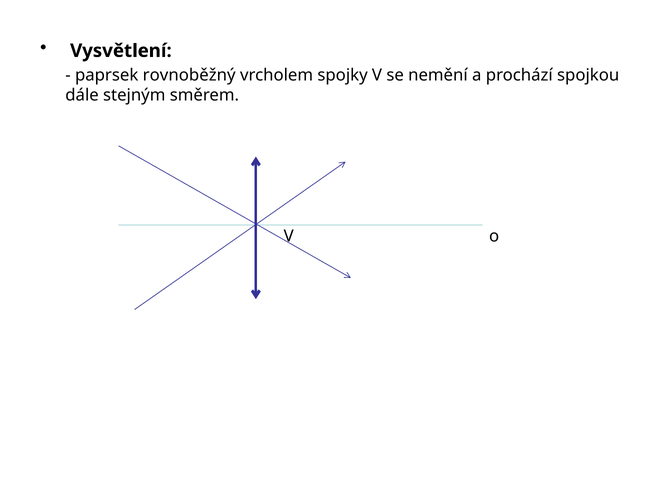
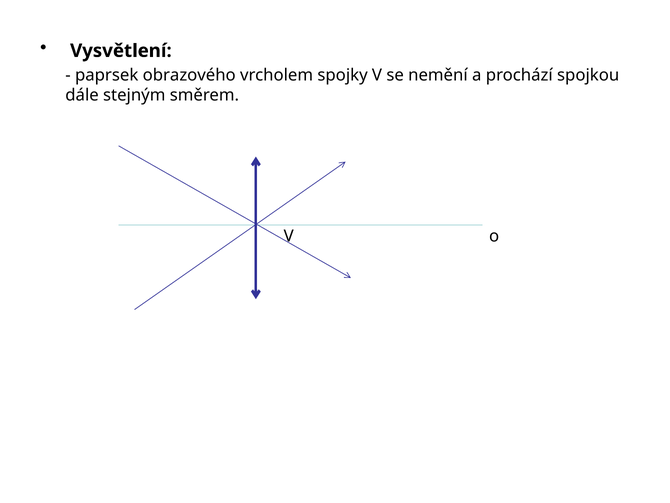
rovnoběžný: rovnoběžný -> obrazového
